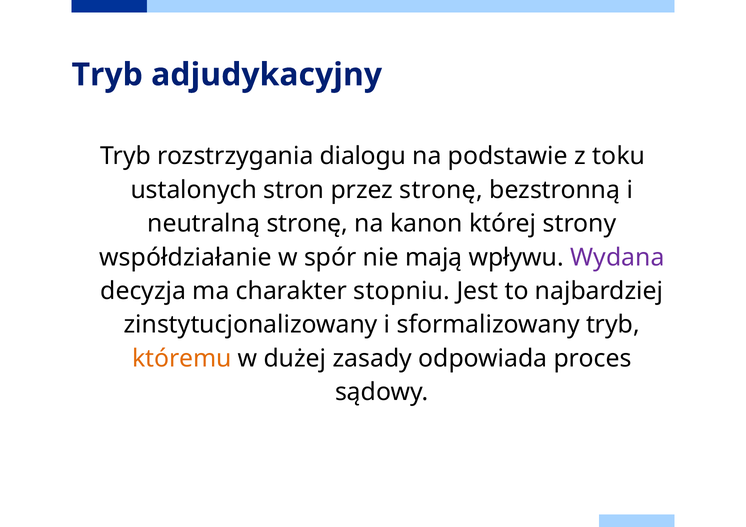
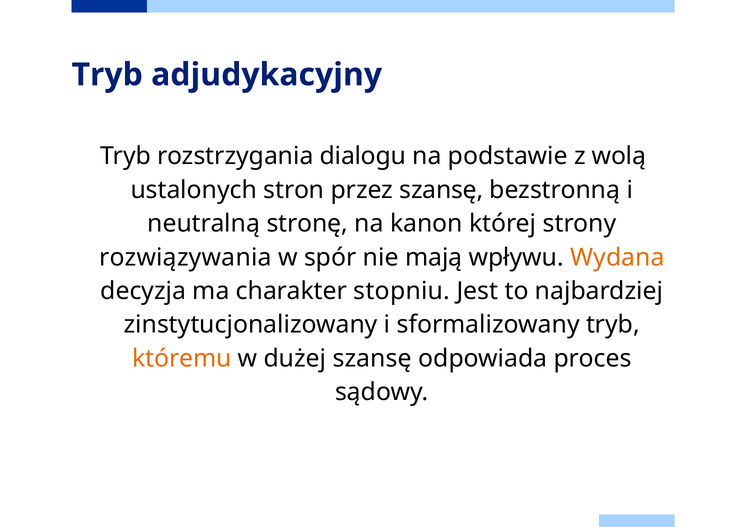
toku: toku -> wolą
przez stronę: stronę -> szansę
współdziałanie: współdziałanie -> rozwiązywania
Wydana colour: purple -> orange
dużej zasady: zasady -> szansę
